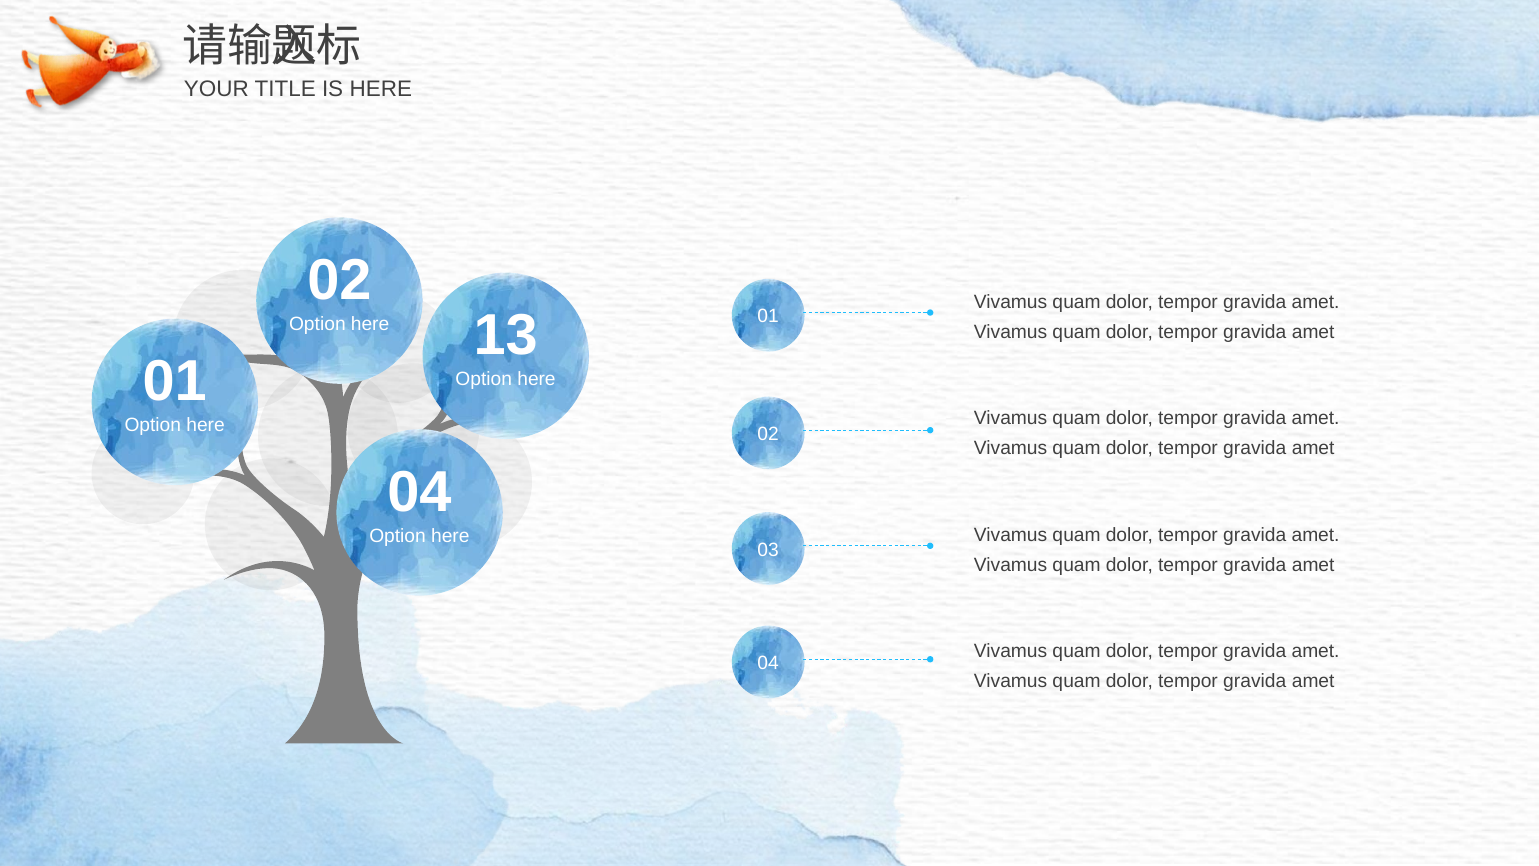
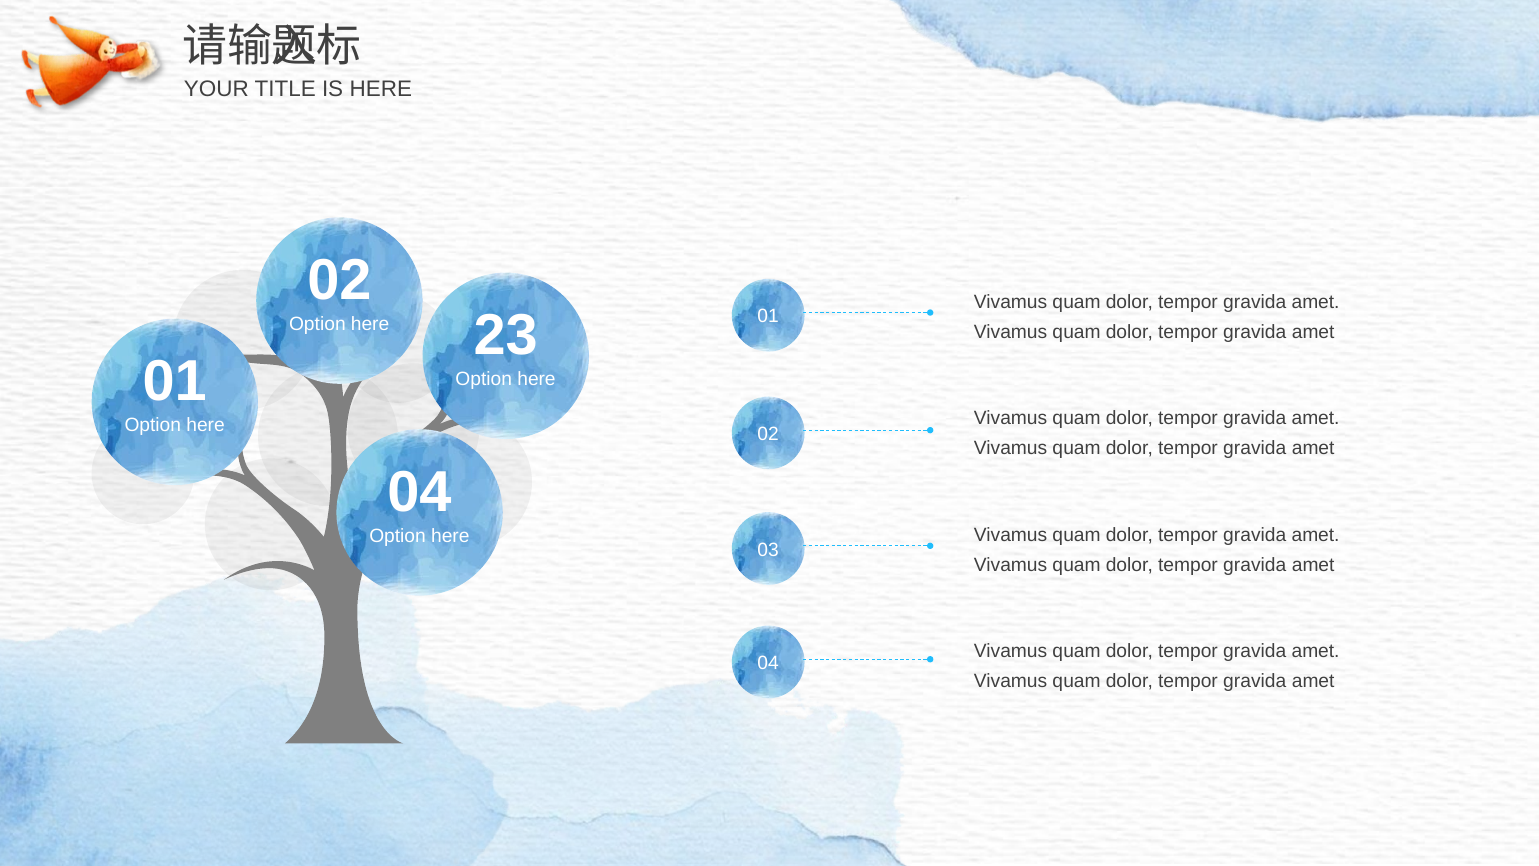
13: 13 -> 23
